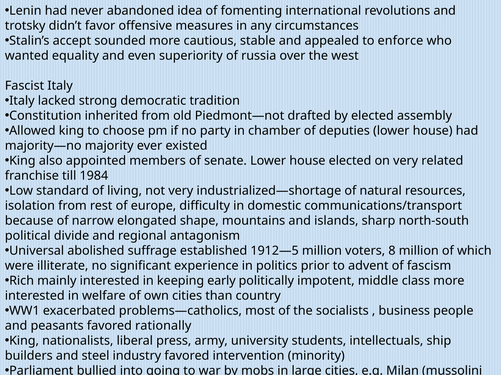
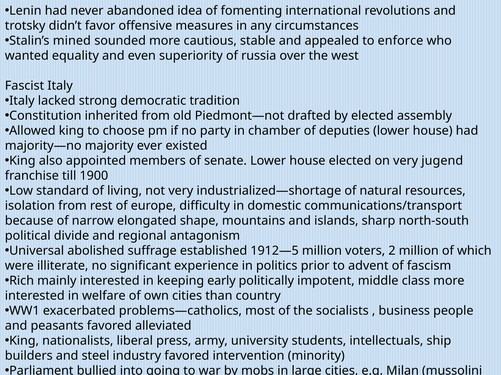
accept: accept -> mined
related: related -> jugend
1984: 1984 -> 1900
8: 8 -> 2
rationally: rationally -> alleviated
